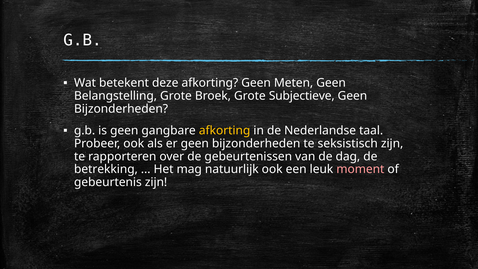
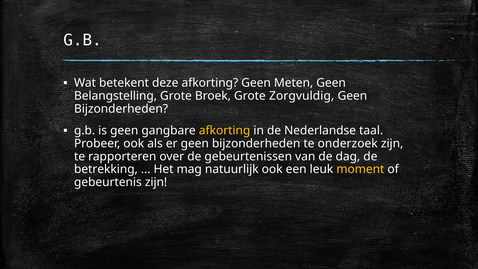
Subjectieve: Subjectieve -> Zorgvuldig
seksistisch: seksistisch -> onderzoek
moment colour: pink -> yellow
